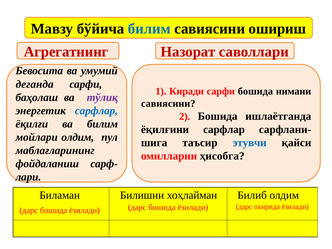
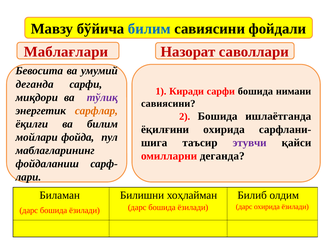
ошириш: ошириш -> фойдали
Агрегатнинг: Агрегатнинг -> Маблағлари
баҳолаш: баҳолаш -> миқдори
сарфлар at (96, 111) colour: blue -> orange
ёқилғини сарфлар: сарфлар -> охирида
мойлари олдим: олдим -> фойда
этувчи colour: blue -> purple
омилларни ҳисобга: ҳисобга -> деганда
